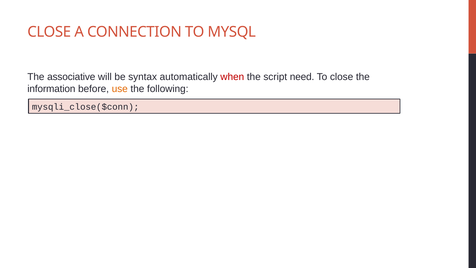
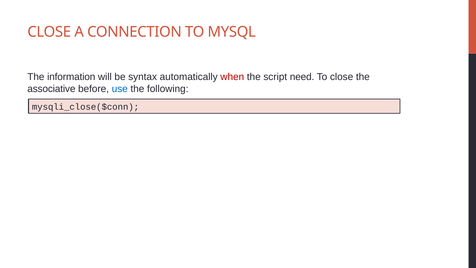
associative: associative -> information
information: information -> associative
use colour: orange -> blue
